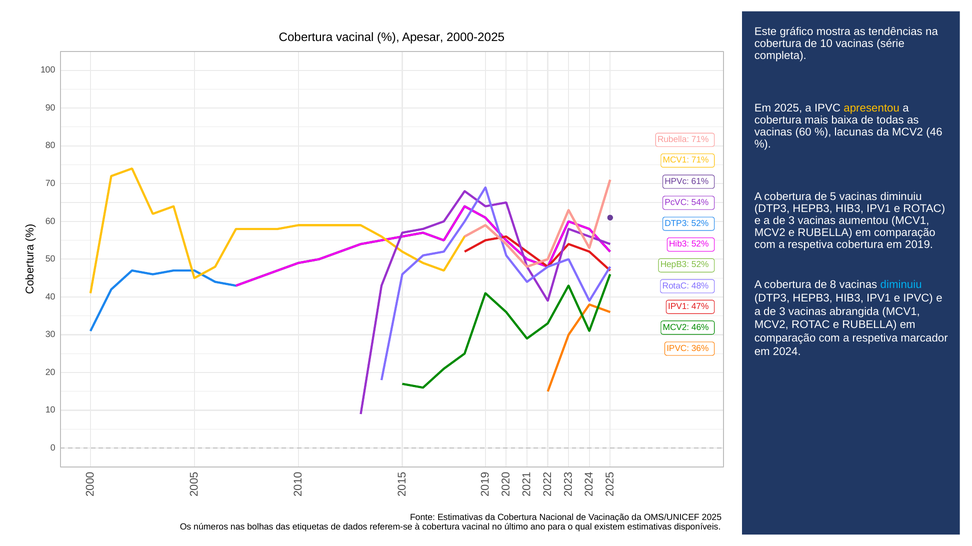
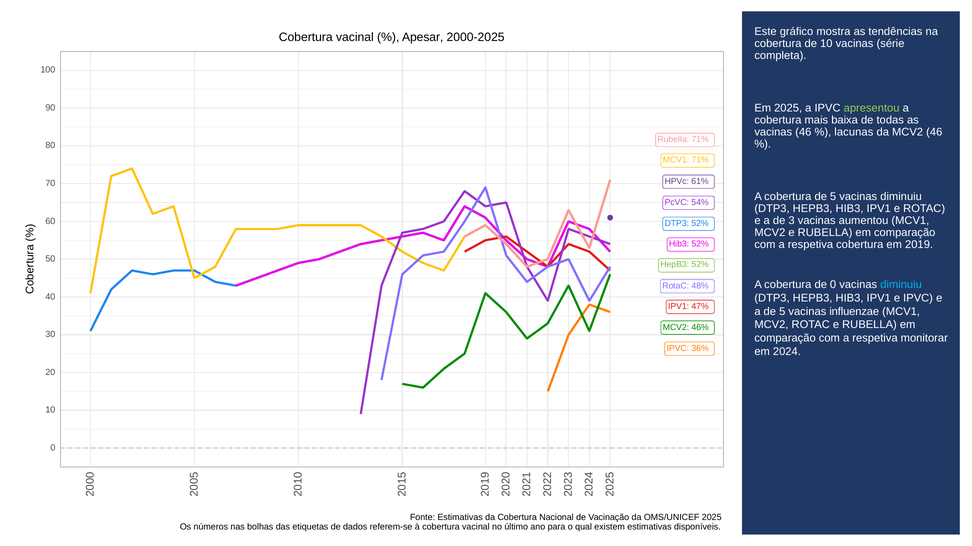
apresentou colour: yellow -> light green
vacinas 60: 60 -> 46
de 8: 8 -> 0
3 at (782, 312): 3 -> 5
abrangida: abrangida -> influenzae
marcador: marcador -> monitorar
